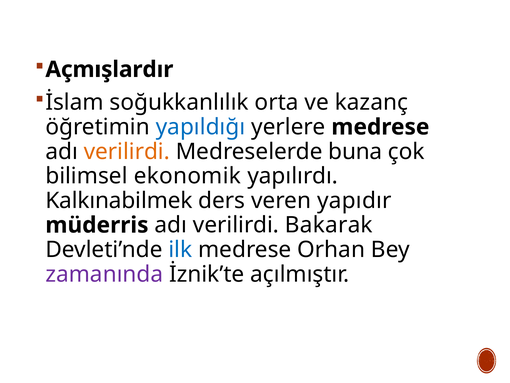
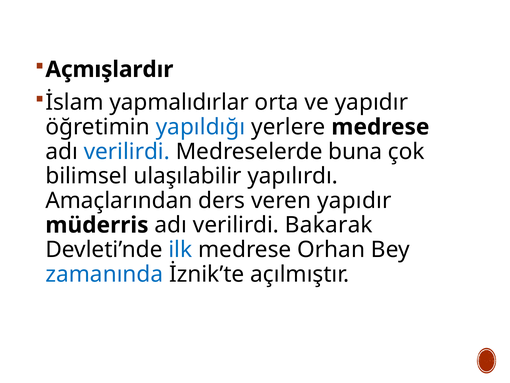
soğukkanlılık: soğukkanlılık -> yapmalıdırlar
ve kazanç: kazanç -> yapıdır
verilirdi at (127, 151) colour: orange -> blue
ekonomik: ekonomik -> ulaşılabilir
Kalkınabilmek: Kalkınabilmek -> Amaçlarından
zamanında colour: purple -> blue
